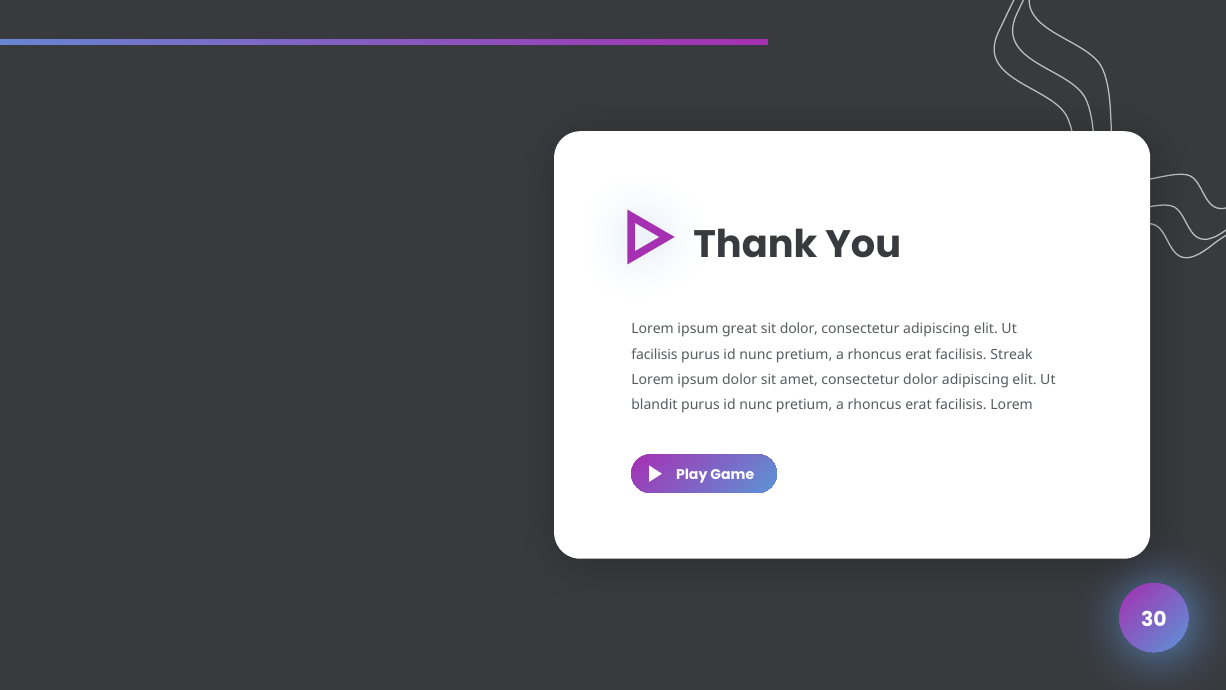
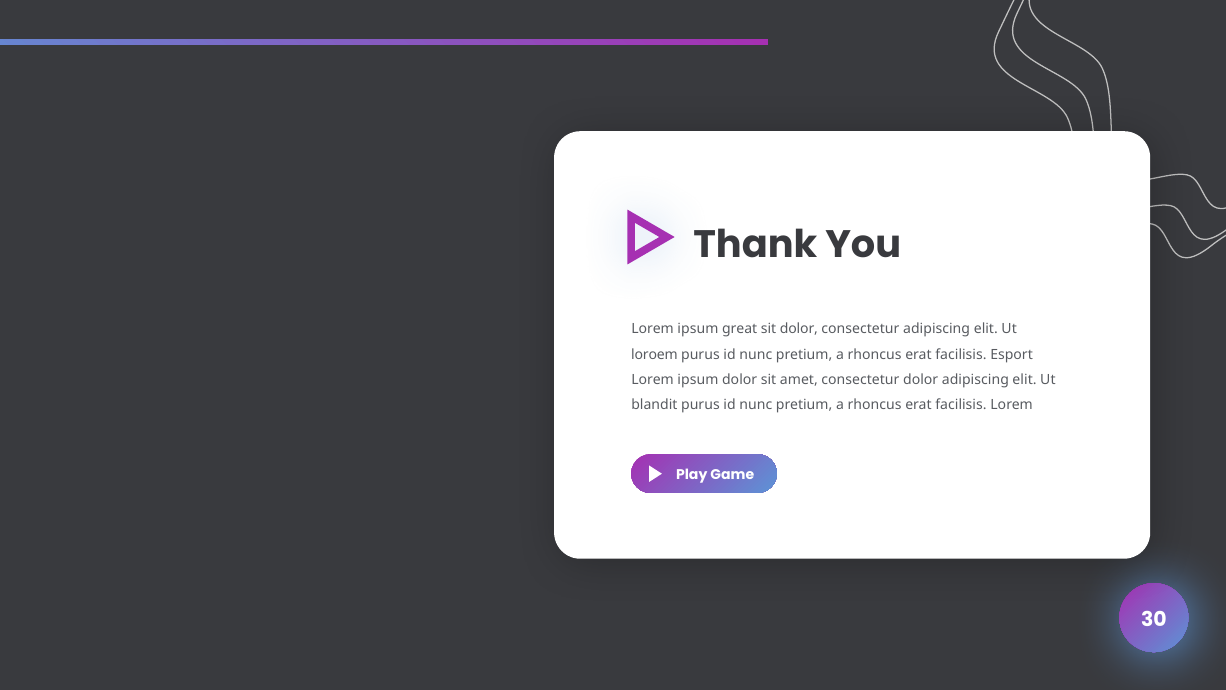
facilisis at (654, 354): facilisis -> loroem
Streak: Streak -> Esport
